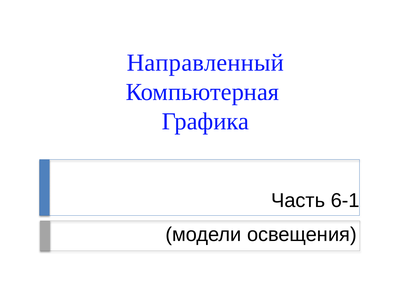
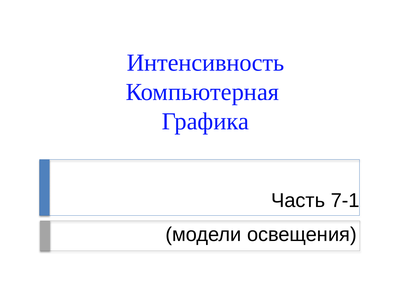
Направленный: Направленный -> Интенсивность
6-1: 6-1 -> 7-1
